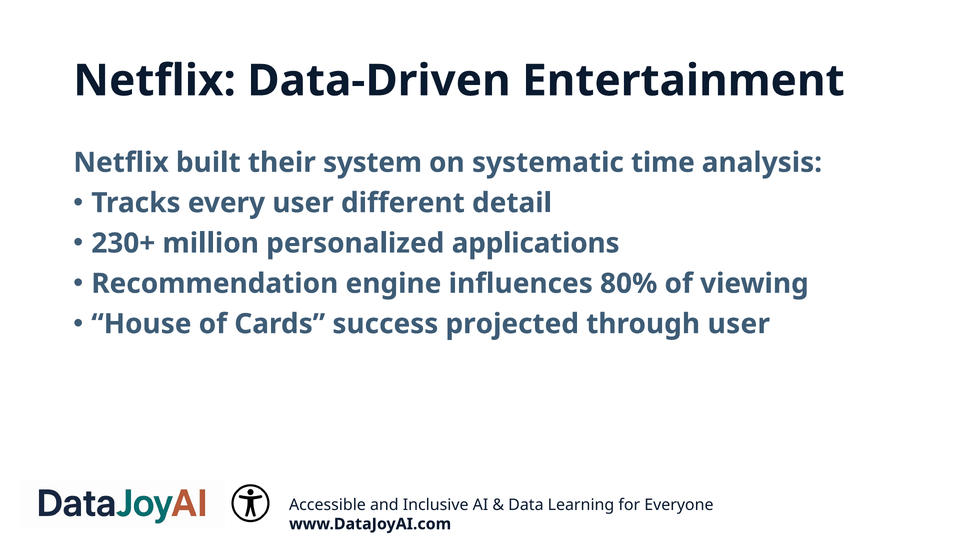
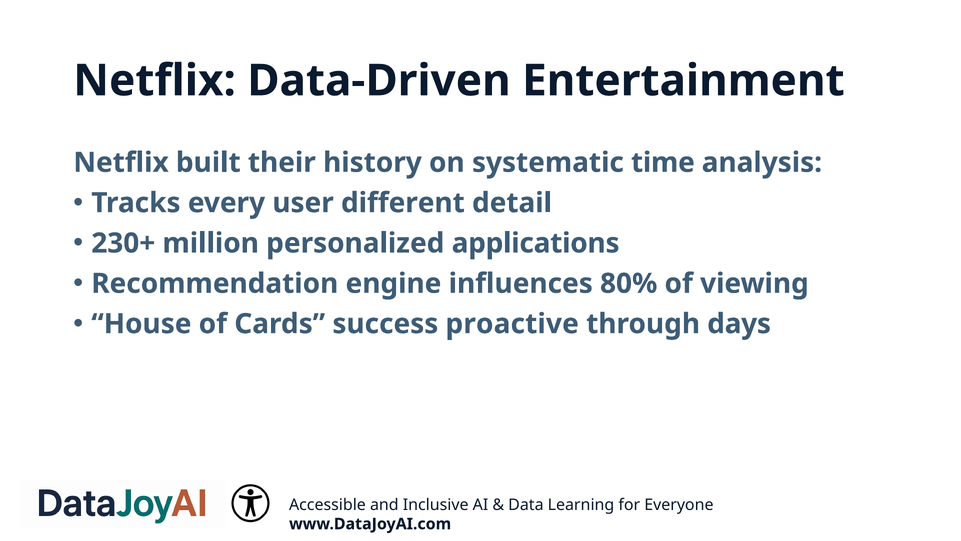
system: system -> history
projected: projected -> proactive
through user: user -> days
